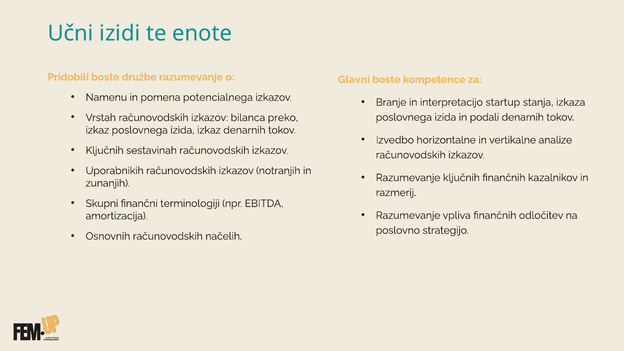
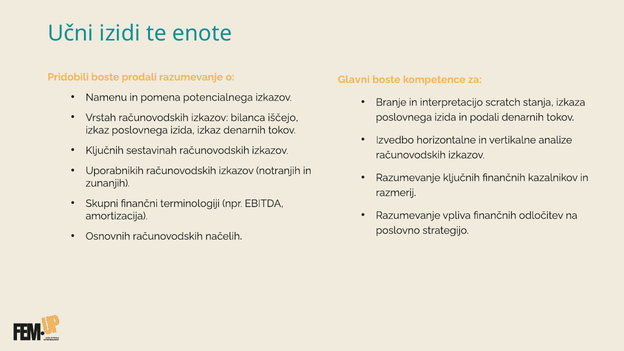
družbe: družbe -> prodali
startup: startup -> scratch
preko: preko -> iščejo
